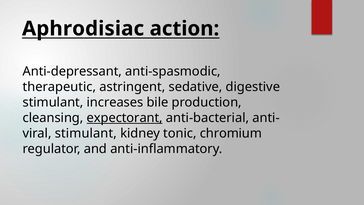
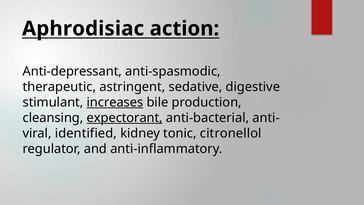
increases underline: none -> present
stimulant at (86, 133): stimulant -> identified
chromium: chromium -> citronellol
